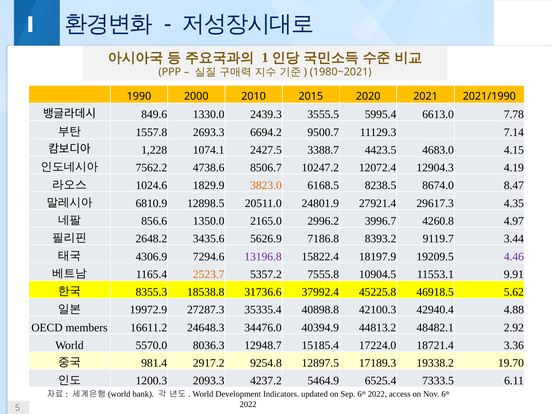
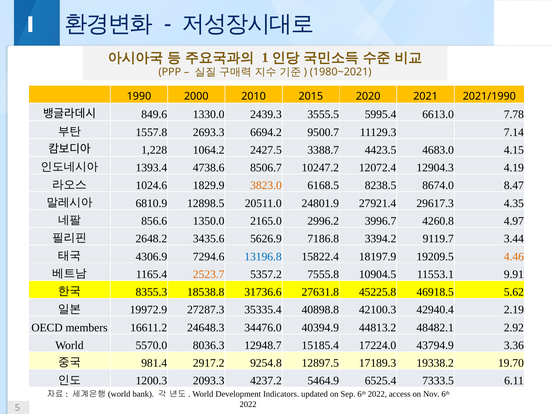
1074.1: 1074.1 -> 1064.2
7562.2: 7562.2 -> 1393.4
8393.2: 8393.2 -> 3394.2
13196.8 colour: purple -> blue
4.46 colour: purple -> orange
37992.4: 37992.4 -> 27631.8
4.88: 4.88 -> 2.19
18721.4: 18721.4 -> 43794.9
